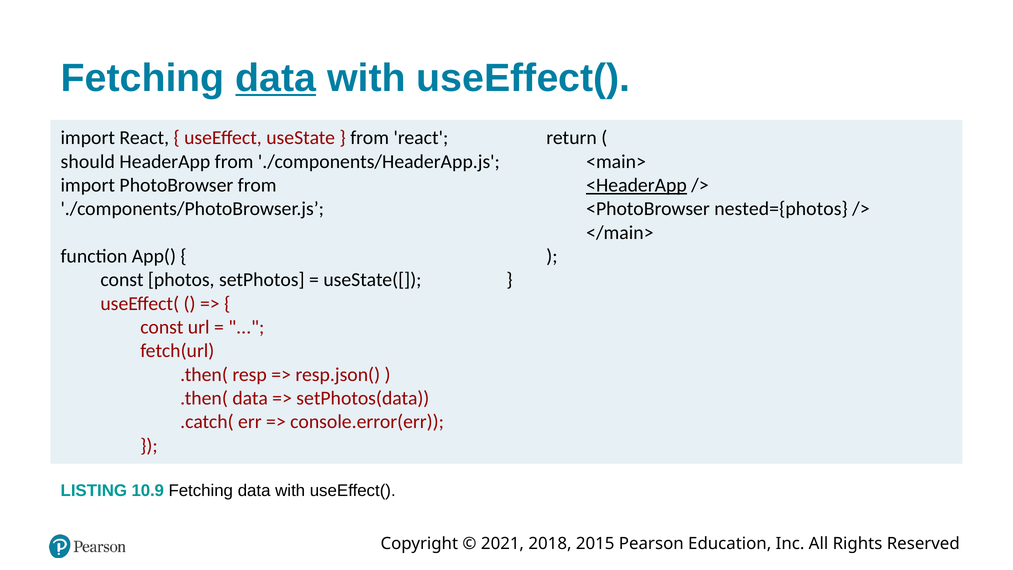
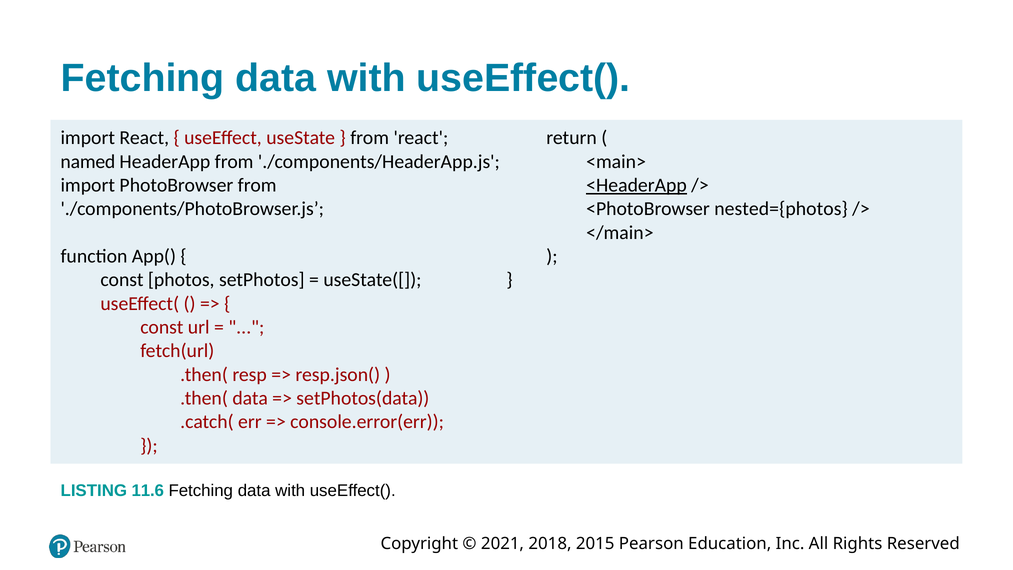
data at (276, 78) underline: present -> none
should: should -> named
10.9: 10.9 -> 11.6
